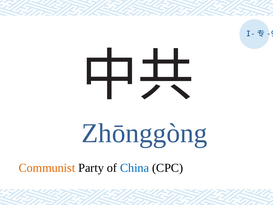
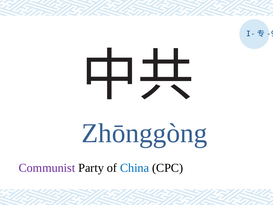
Communist colour: orange -> purple
